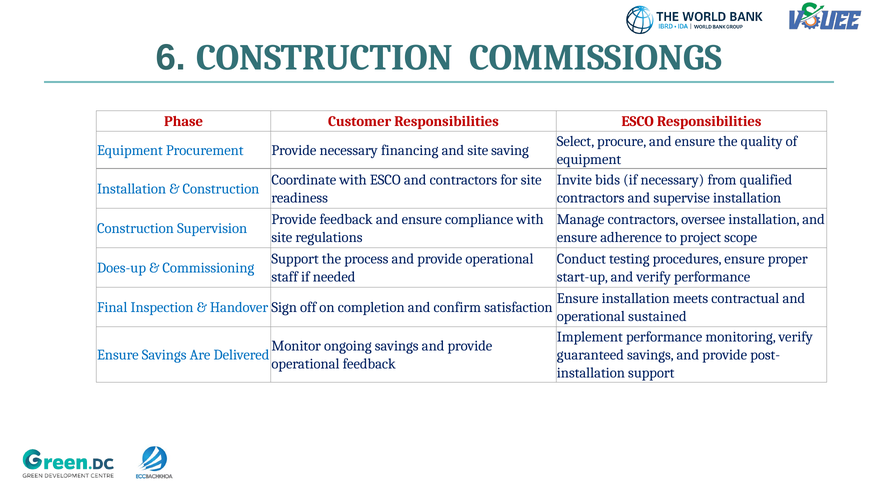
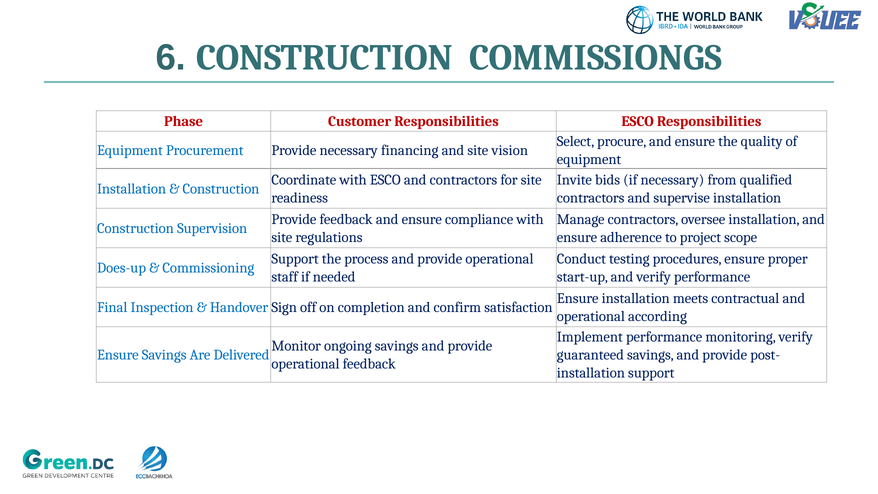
saving: saving -> vision
sustained: sustained -> according
